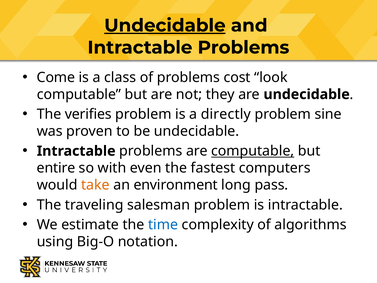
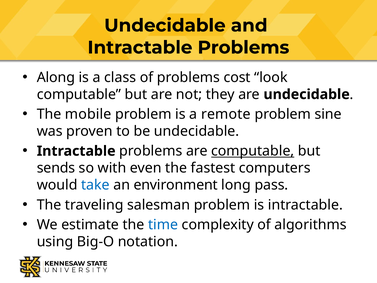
Undecidable at (165, 25) underline: present -> none
Come: Come -> Along
verifies: verifies -> mobile
directly: directly -> remote
entire: entire -> sends
take colour: orange -> blue
